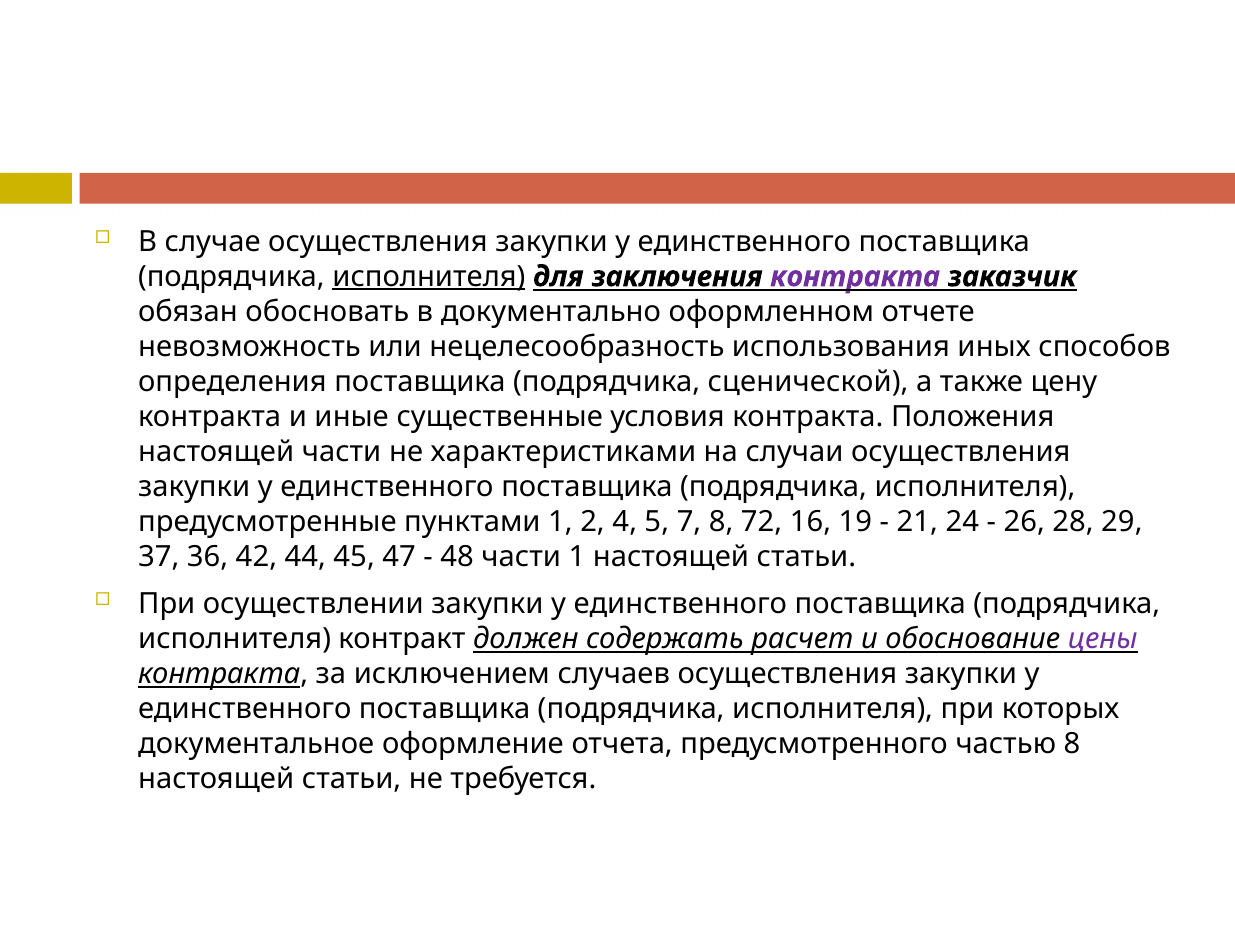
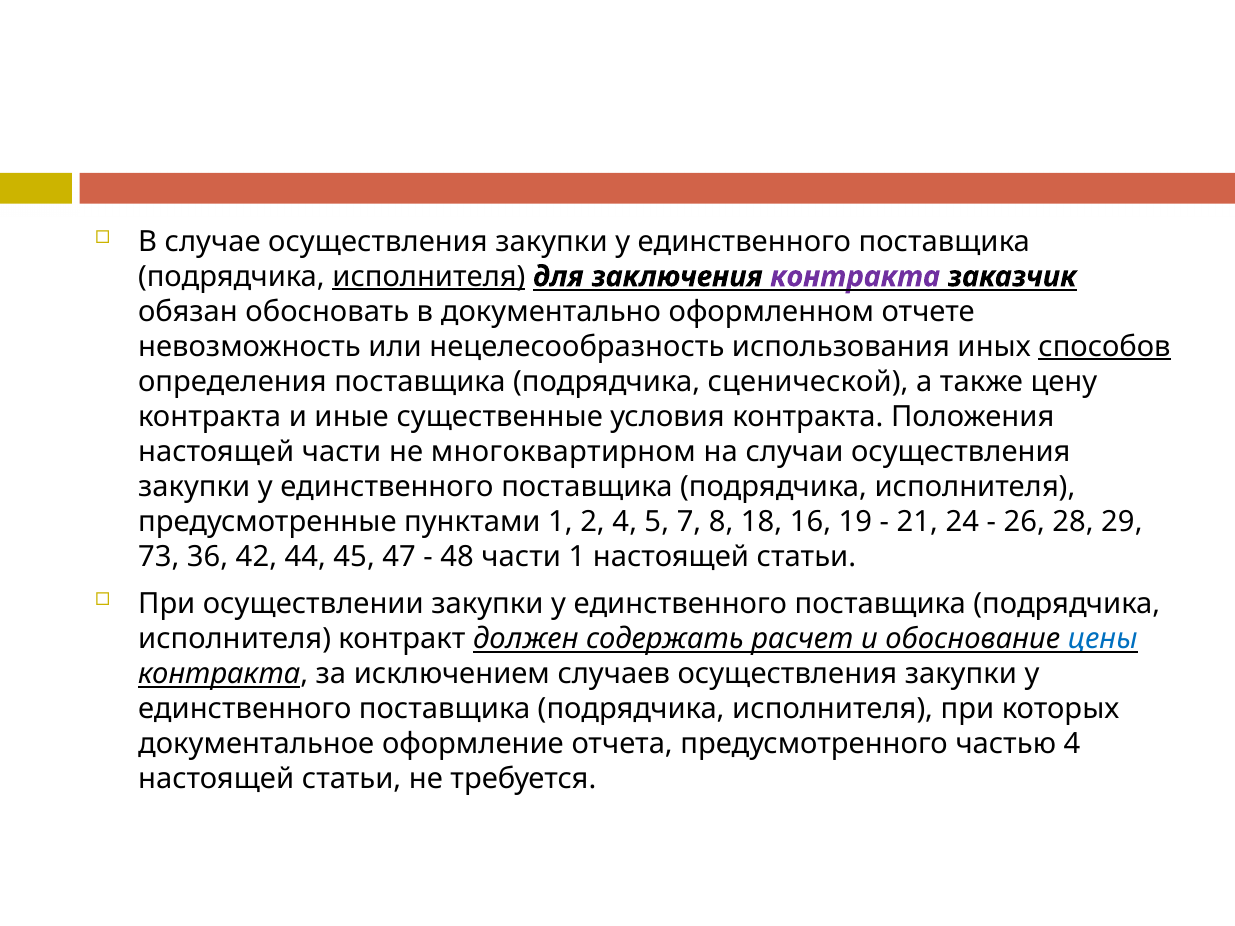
способов underline: none -> present
характеристиками: характеристиками -> многоквартирном
72: 72 -> 18
37: 37 -> 73
цены colour: purple -> blue
частью 8: 8 -> 4
